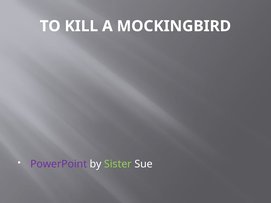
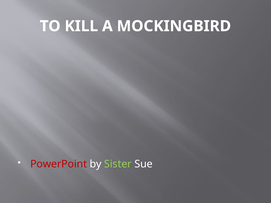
PowerPoint colour: purple -> red
